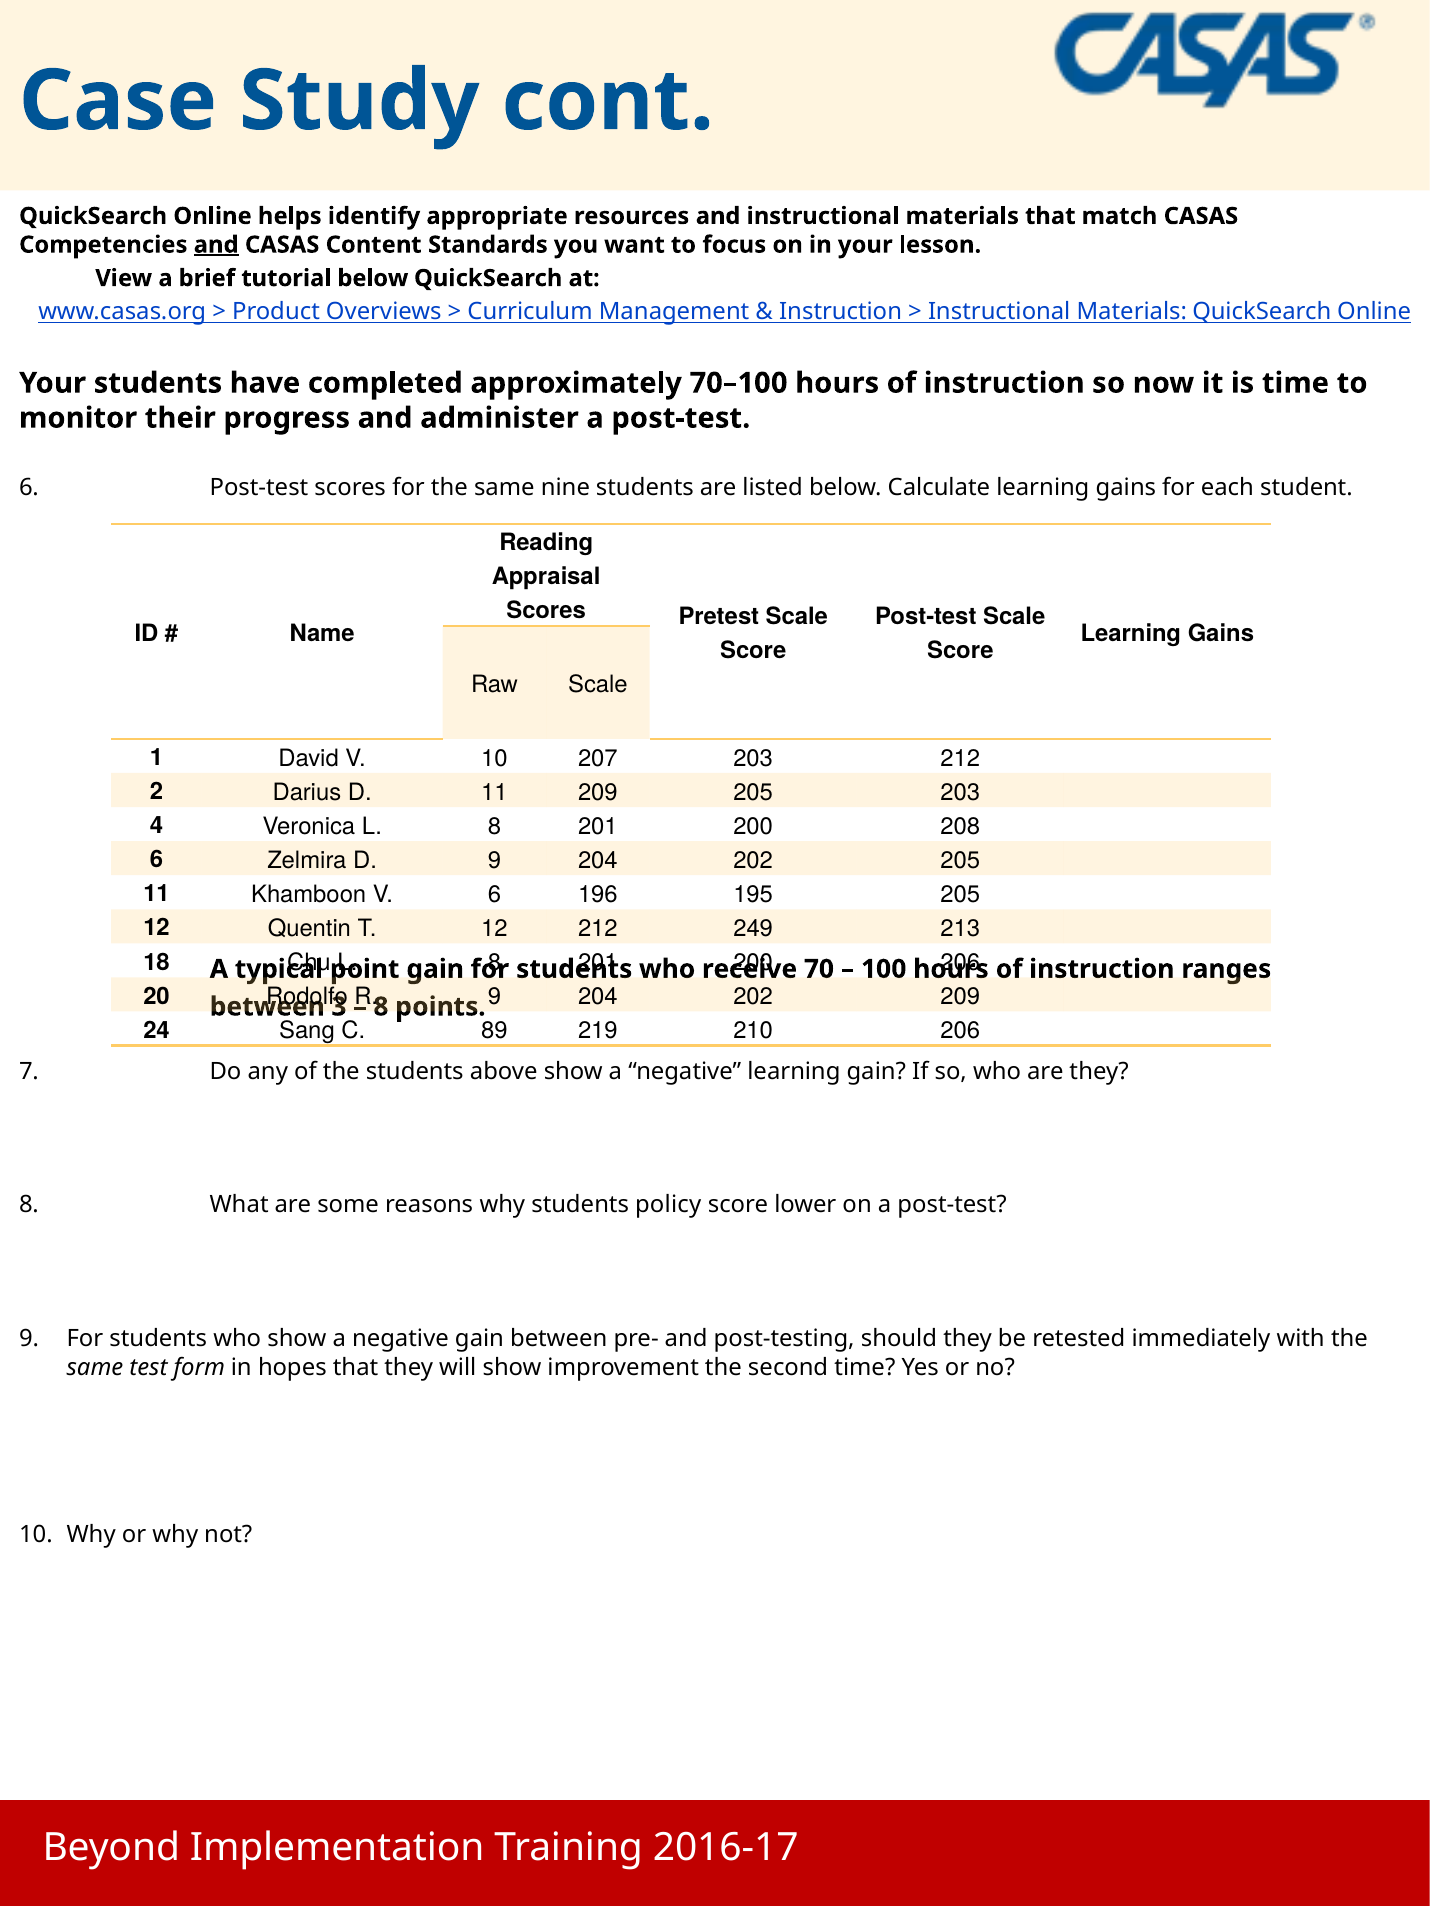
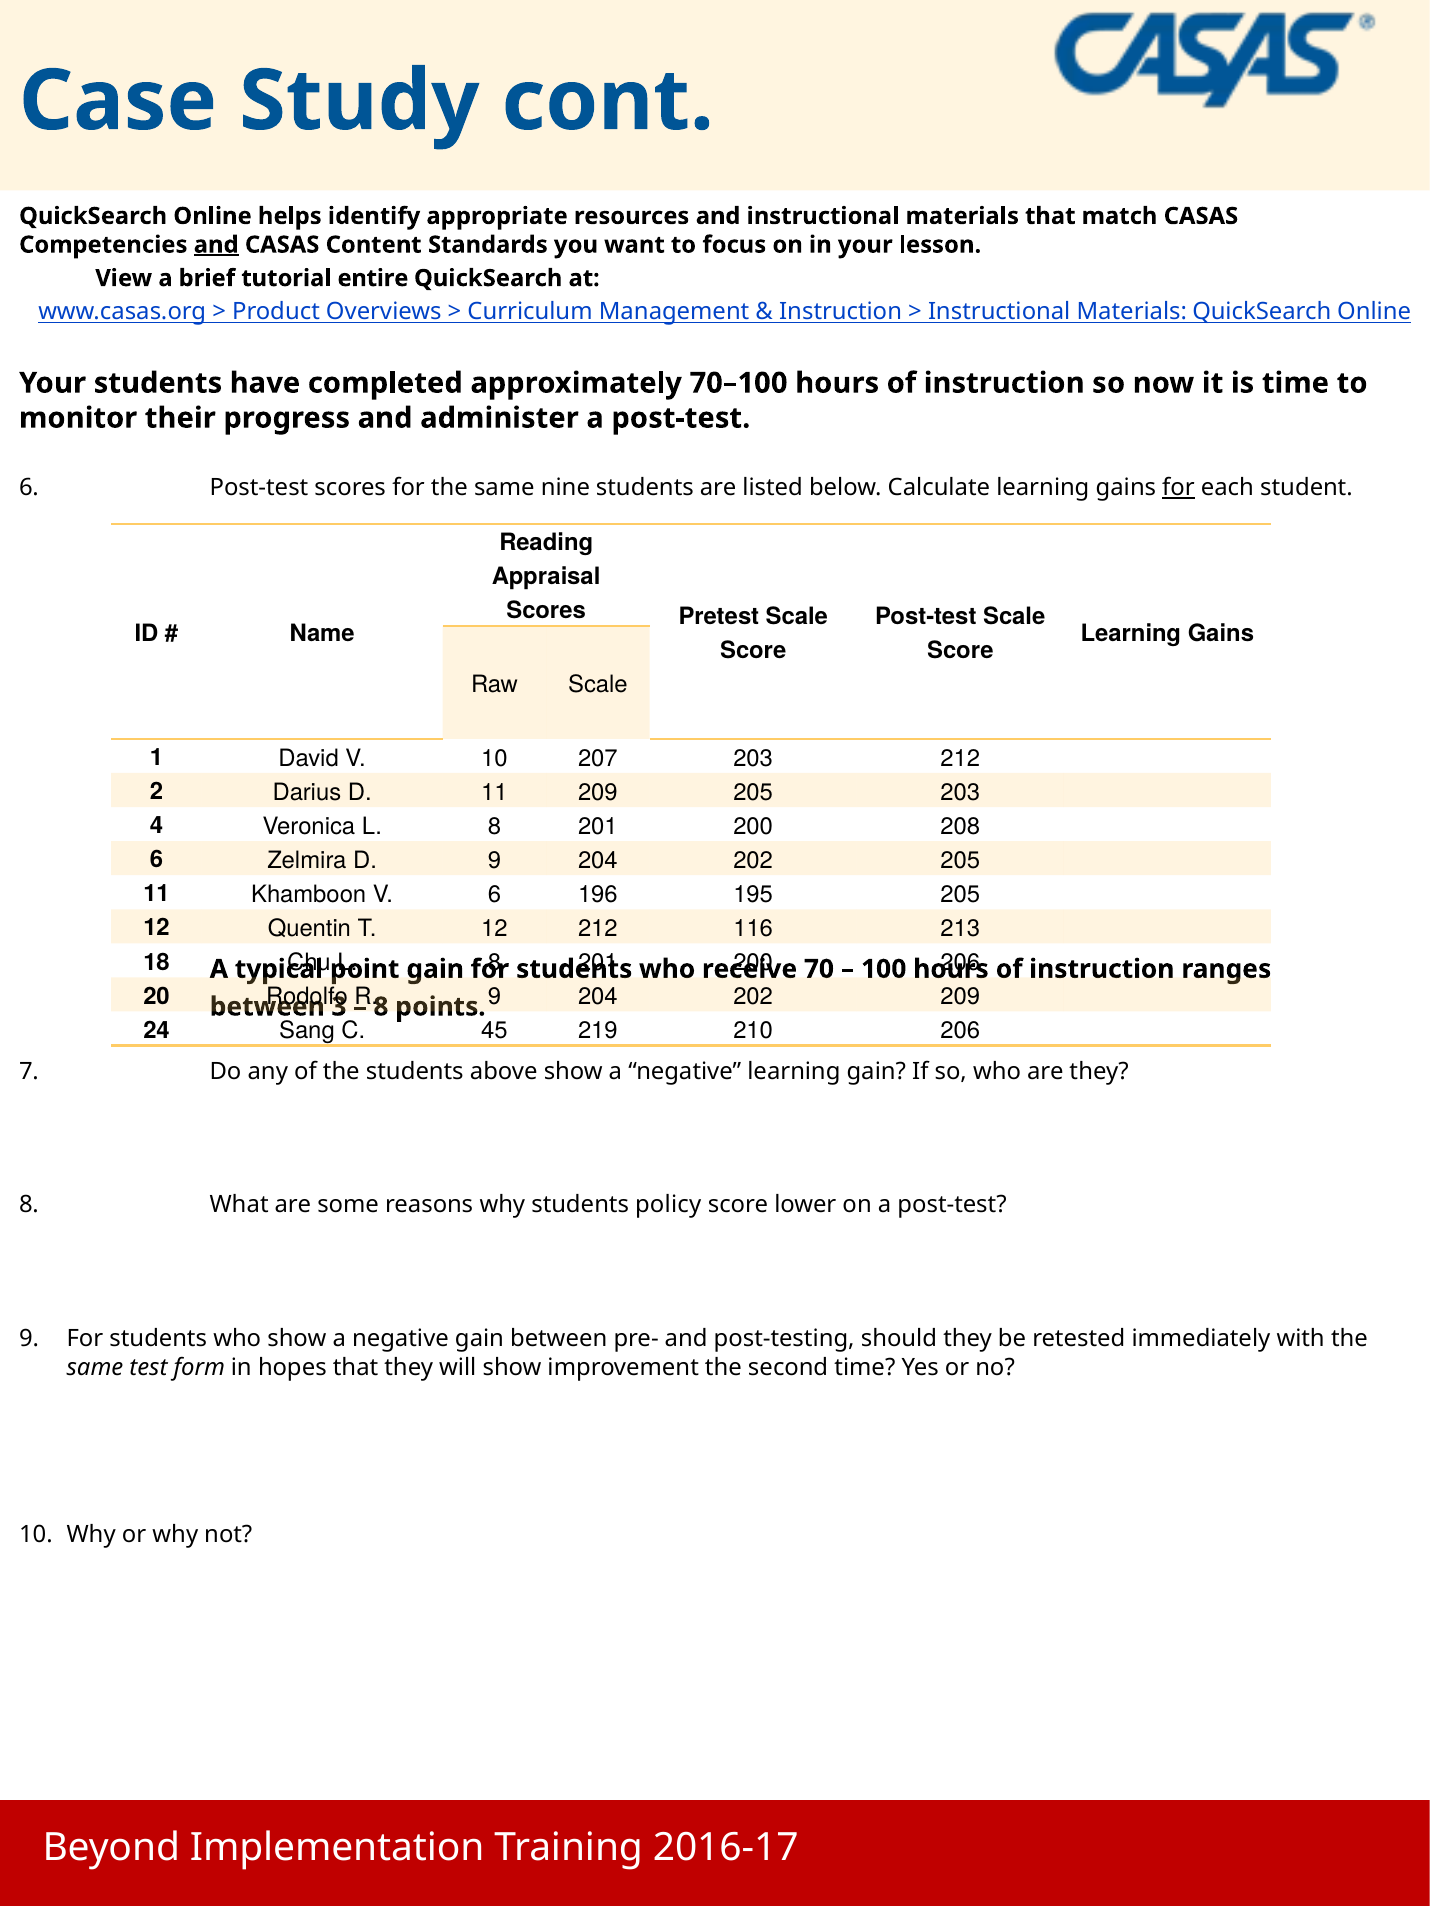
tutorial below: below -> entire
for at (1179, 488) underline: none -> present
249: 249 -> 116
89: 89 -> 45
